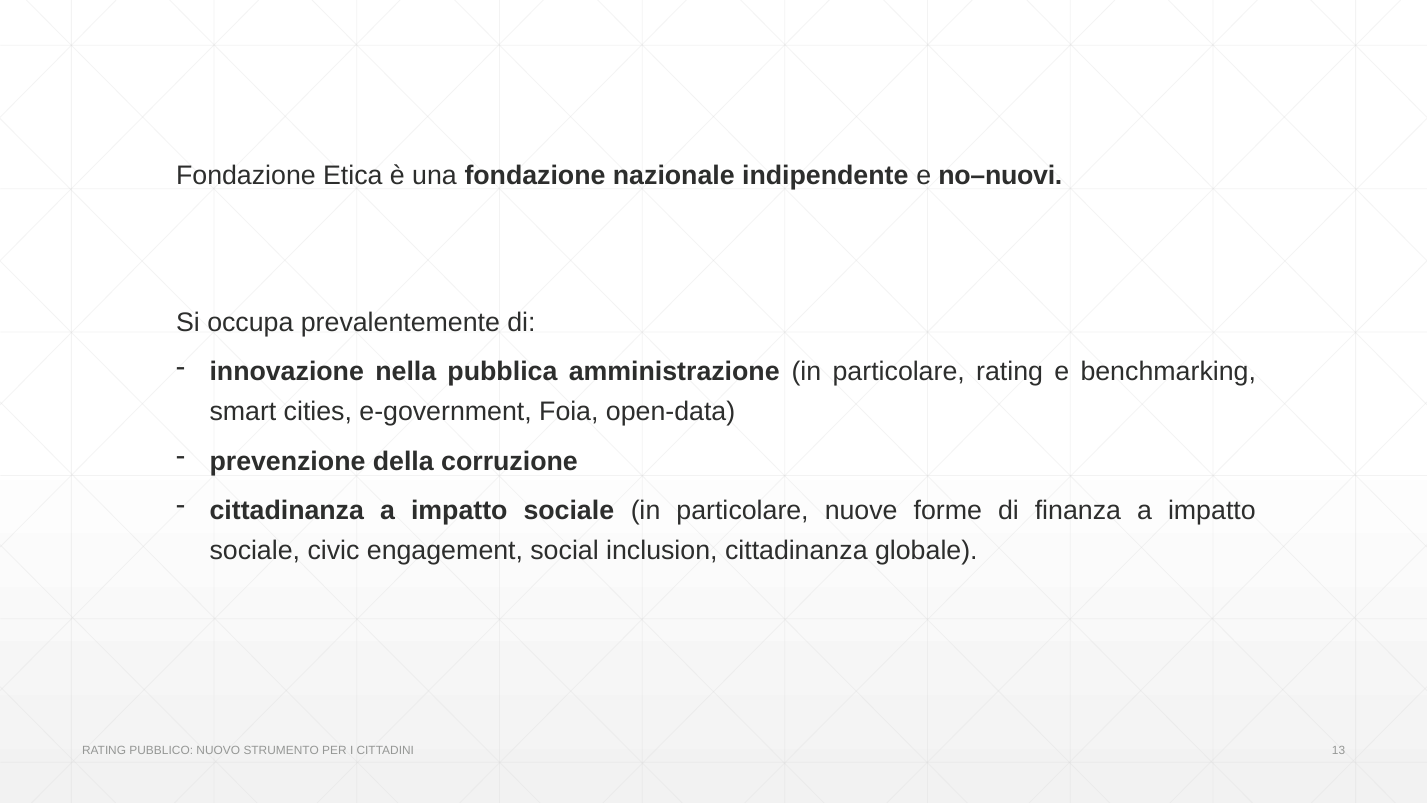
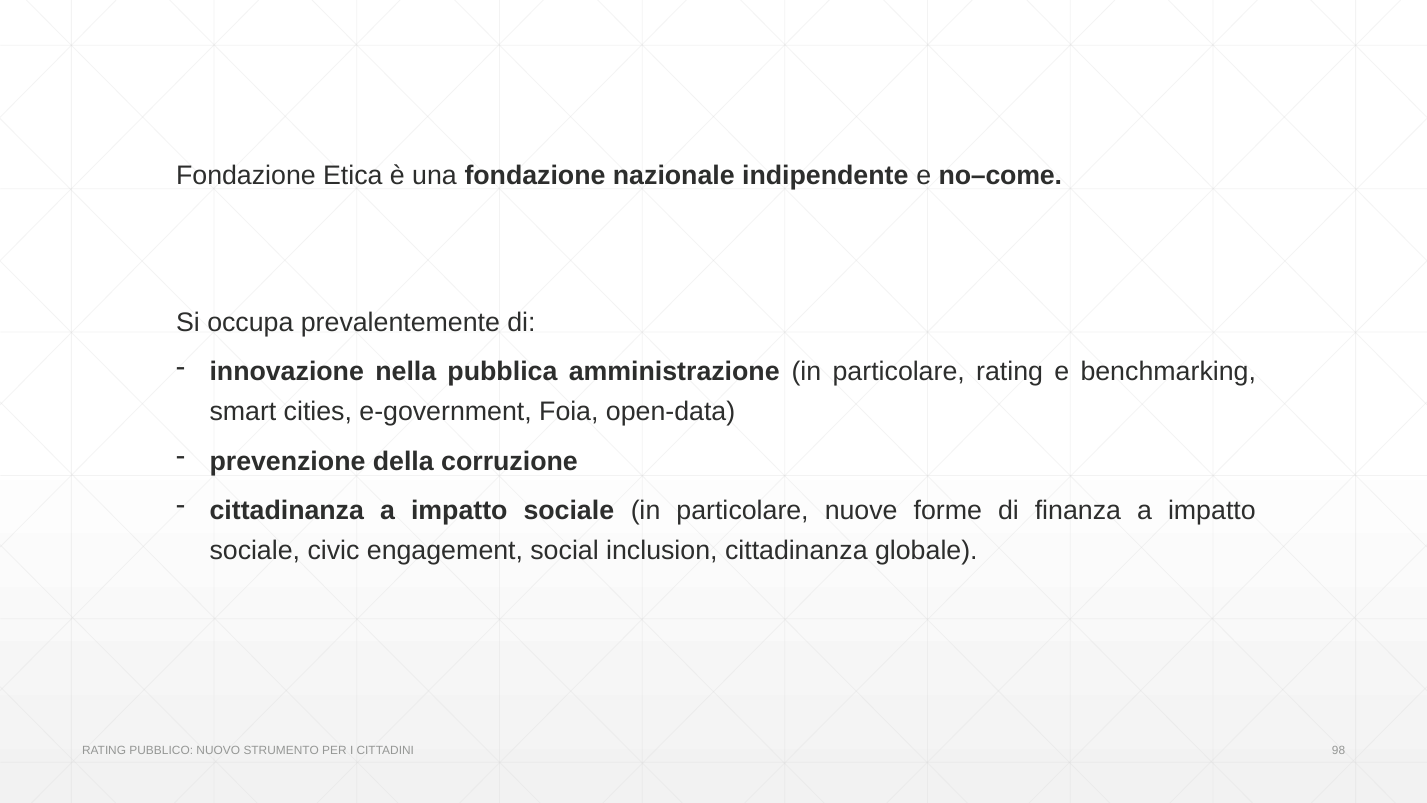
no–nuovi: no–nuovi -> no–come
13: 13 -> 98
